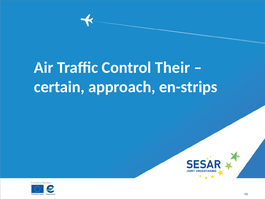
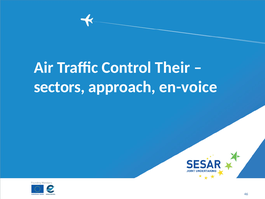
certain: certain -> sectors
en-strips: en-strips -> en-voice
